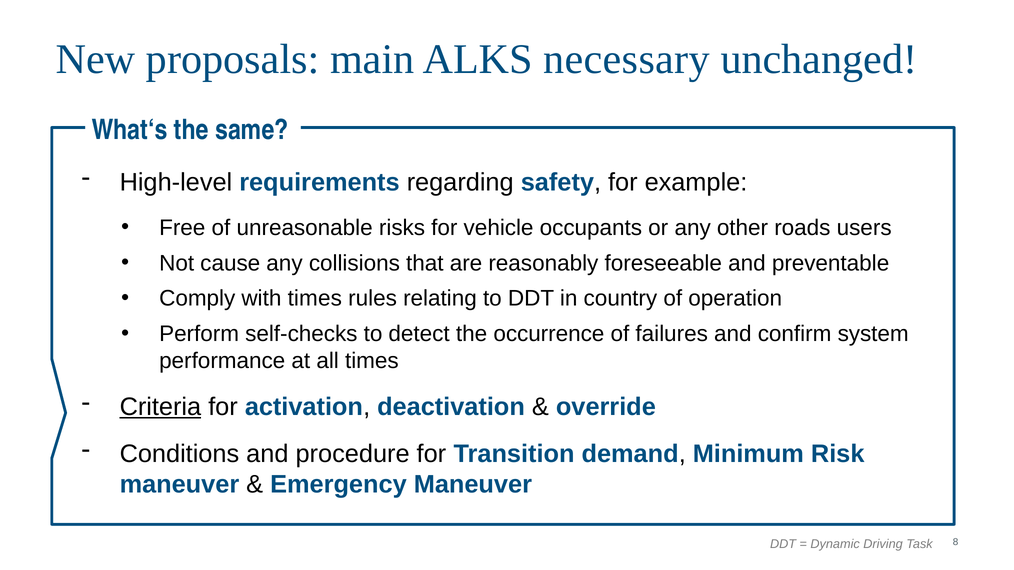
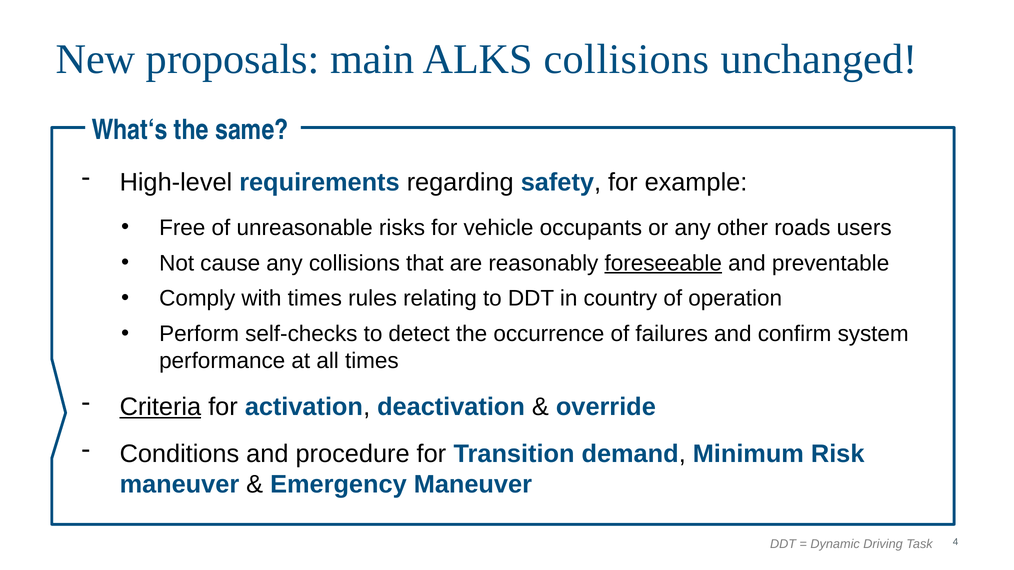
ALKS necessary: necessary -> collisions
foreseeable underline: none -> present
8: 8 -> 4
